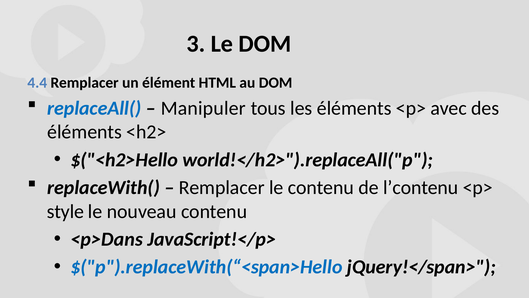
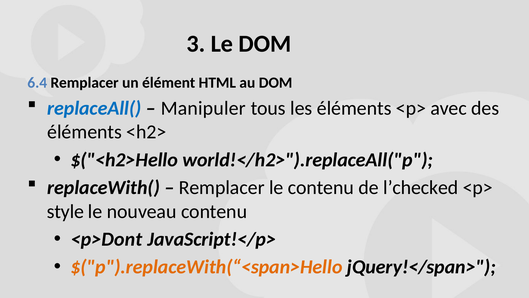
4.4: 4.4 -> 6.4
l’contenu: l’contenu -> l’checked
<p>Dans: <p>Dans -> <p>Dont
$("p").replaceWith(“<span>Hello colour: blue -> orange
